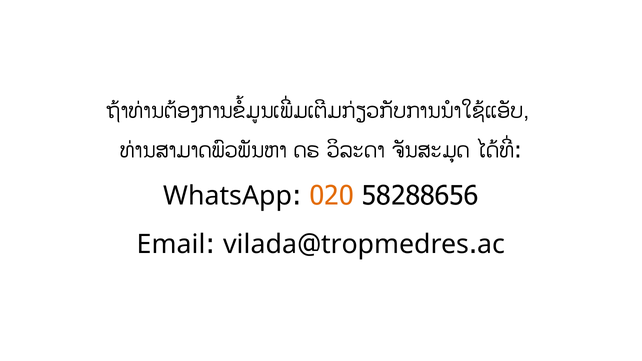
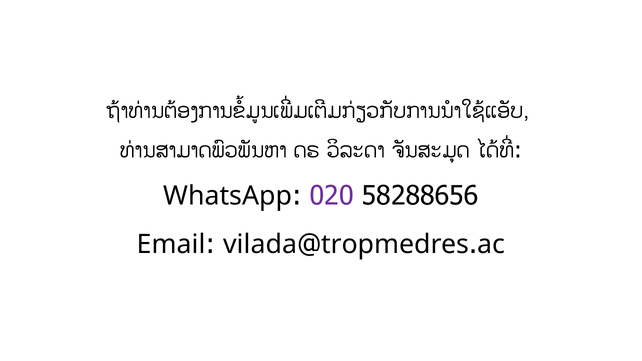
020 colour: orange -> purple
